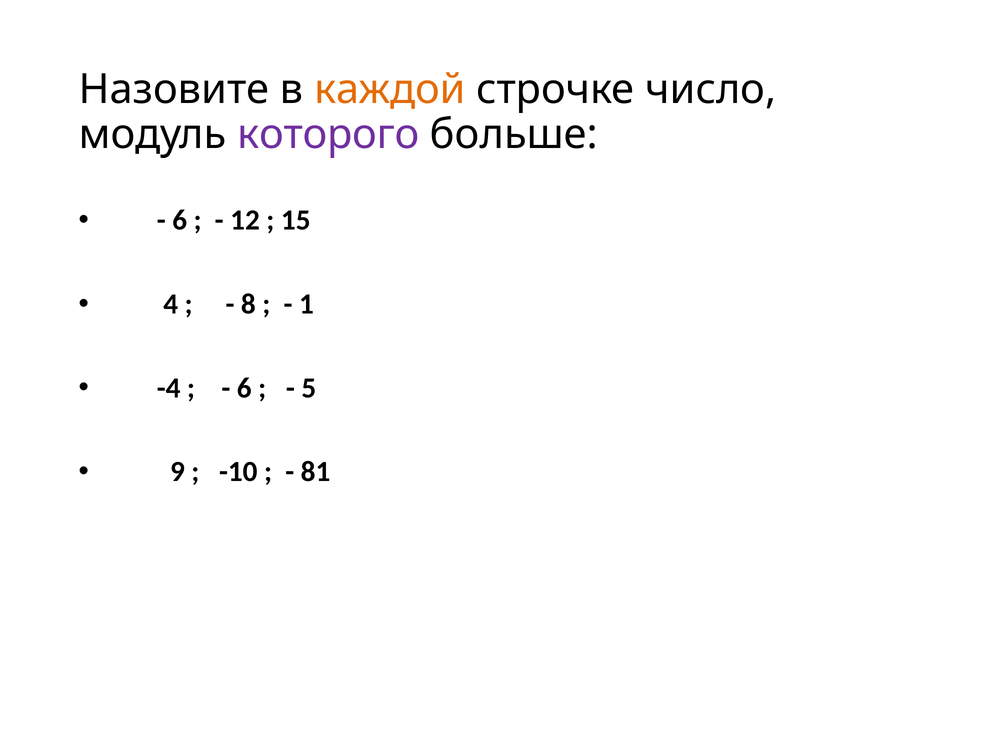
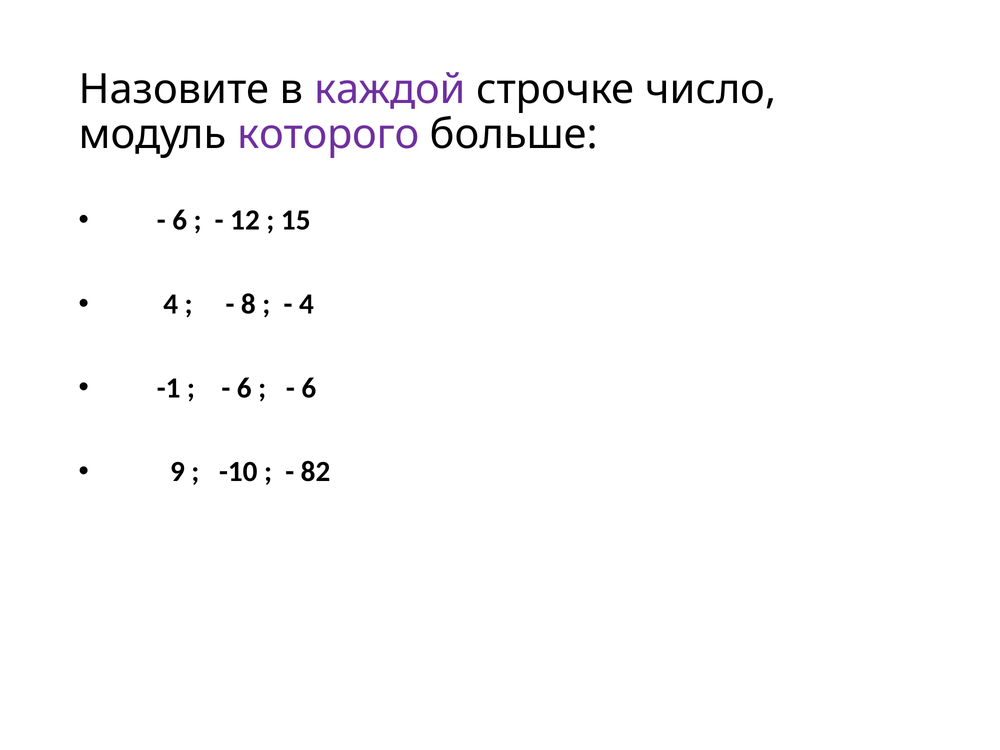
каждой colour: orange -> purple
1 at (306, 304): 1 -> 4
-4: -4 -> -1
5 at (309, 388): 5 -> 6
81: 81 -> 82
